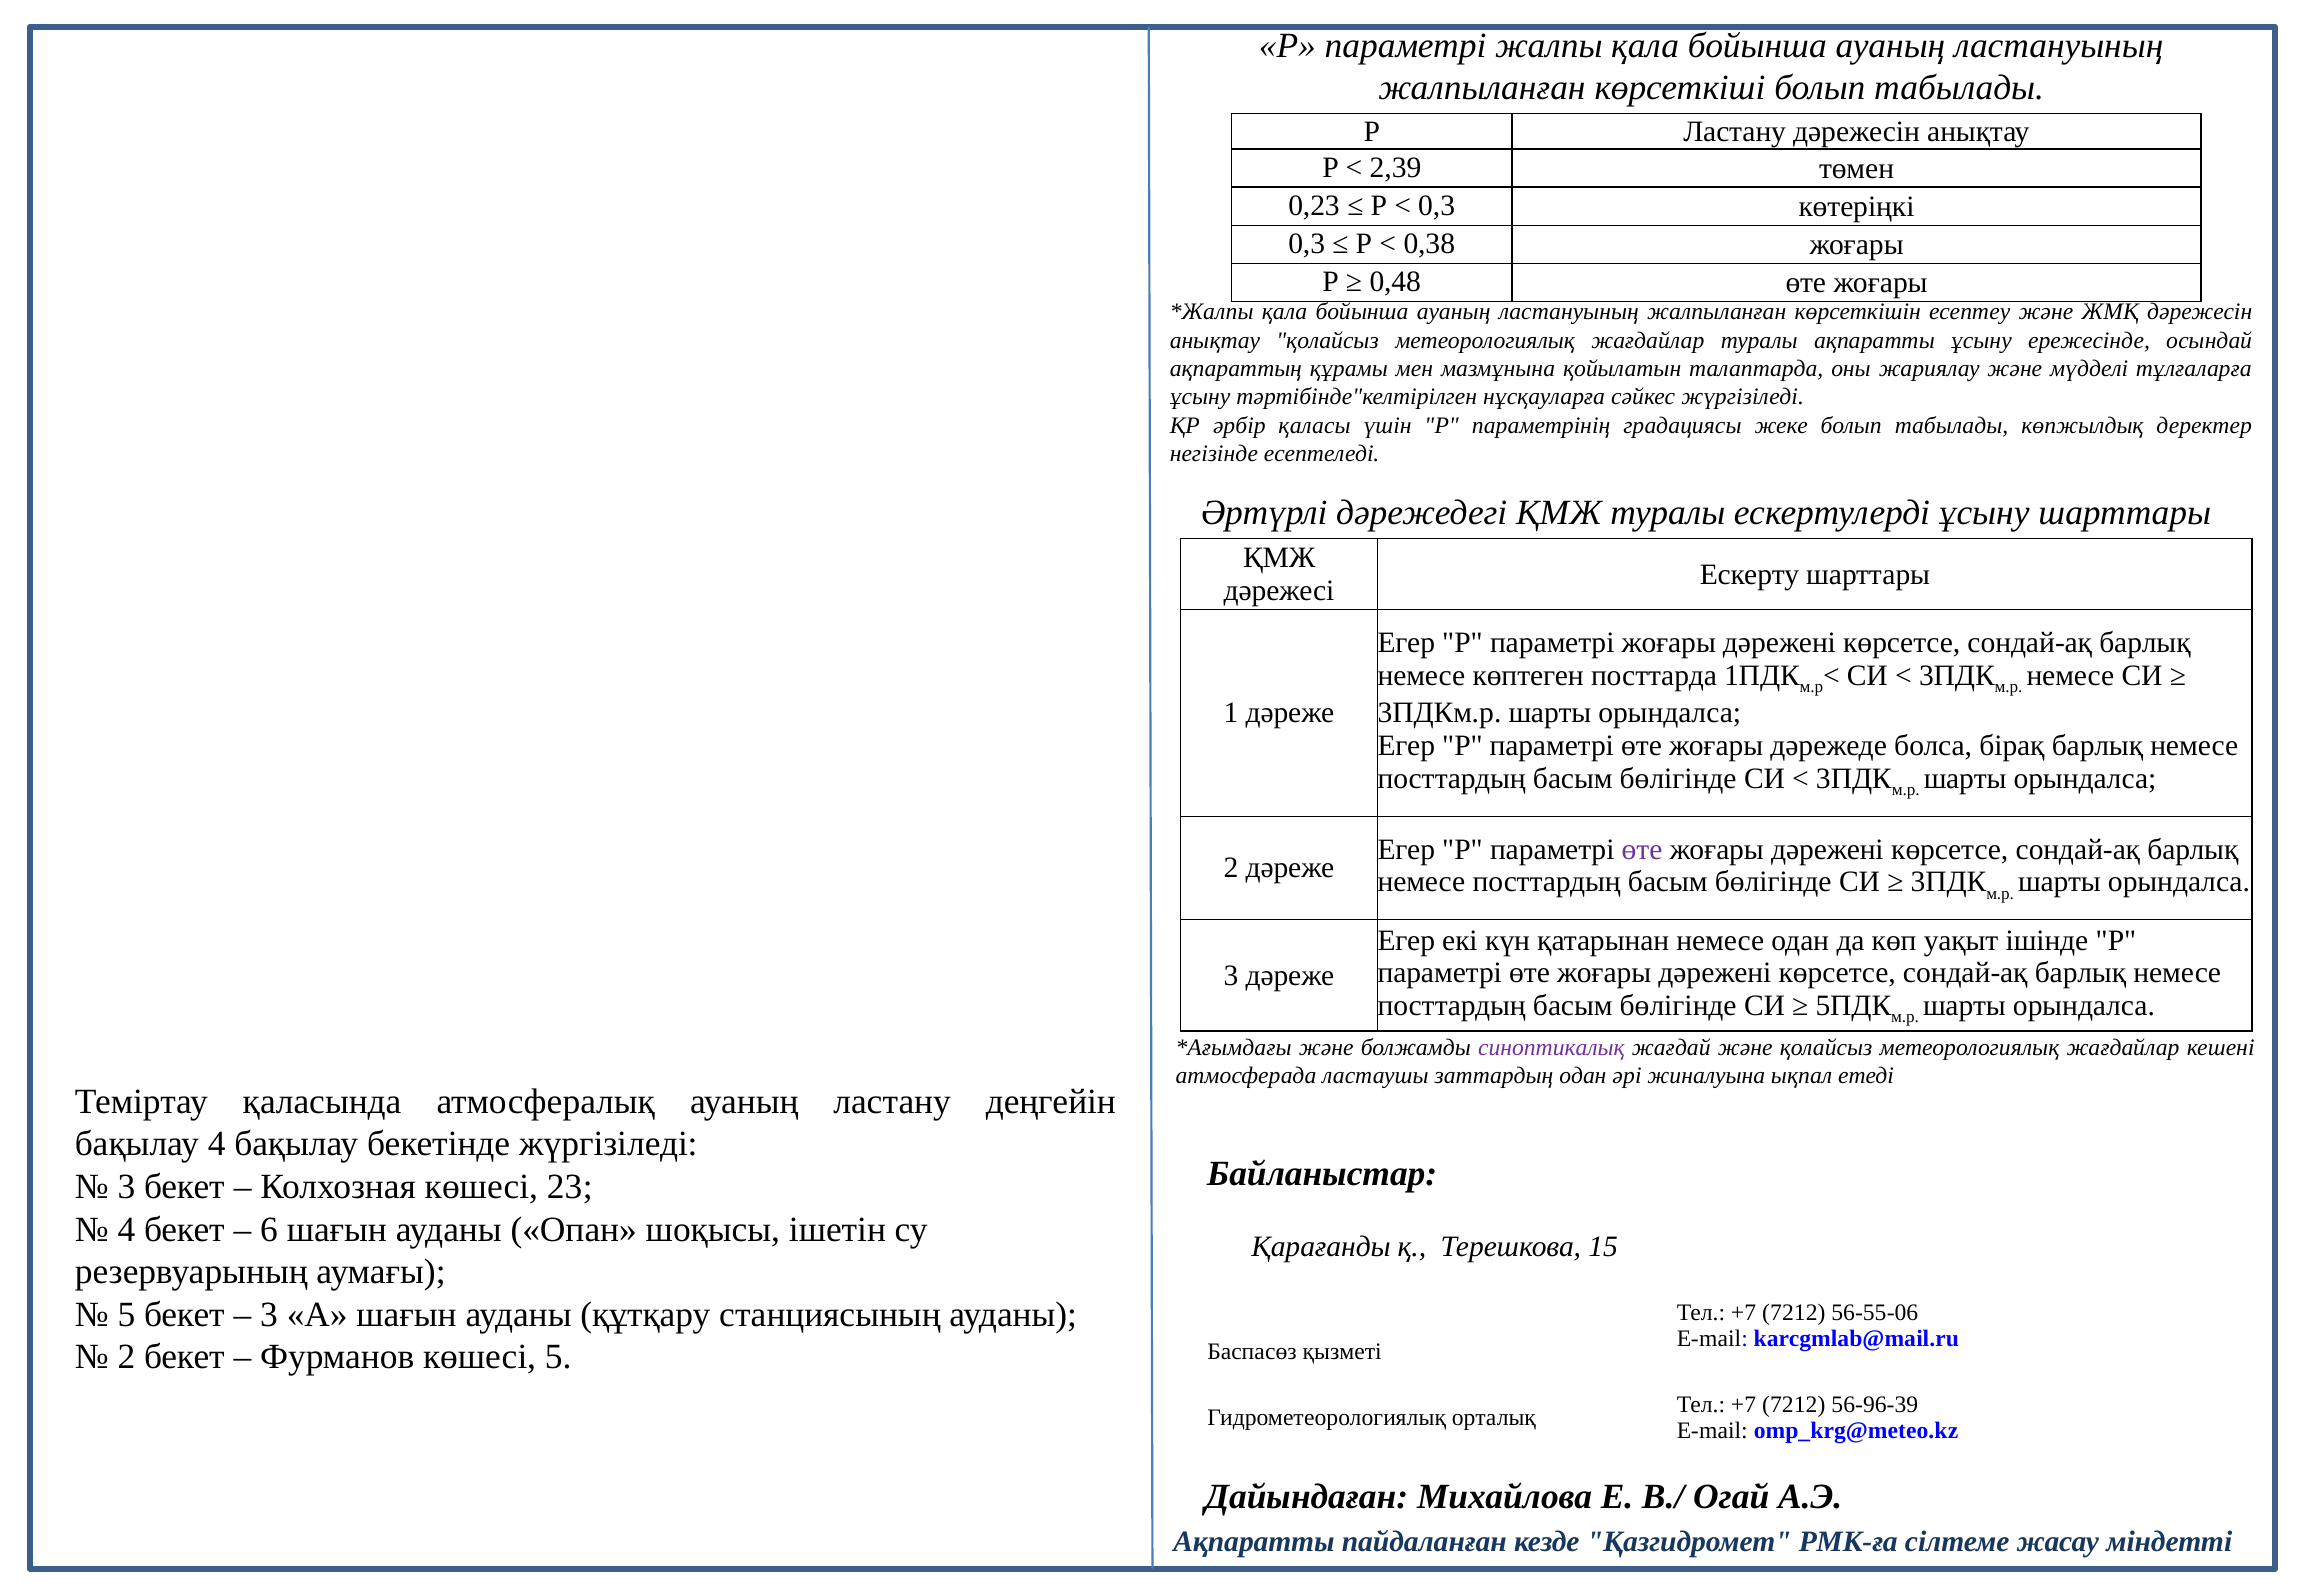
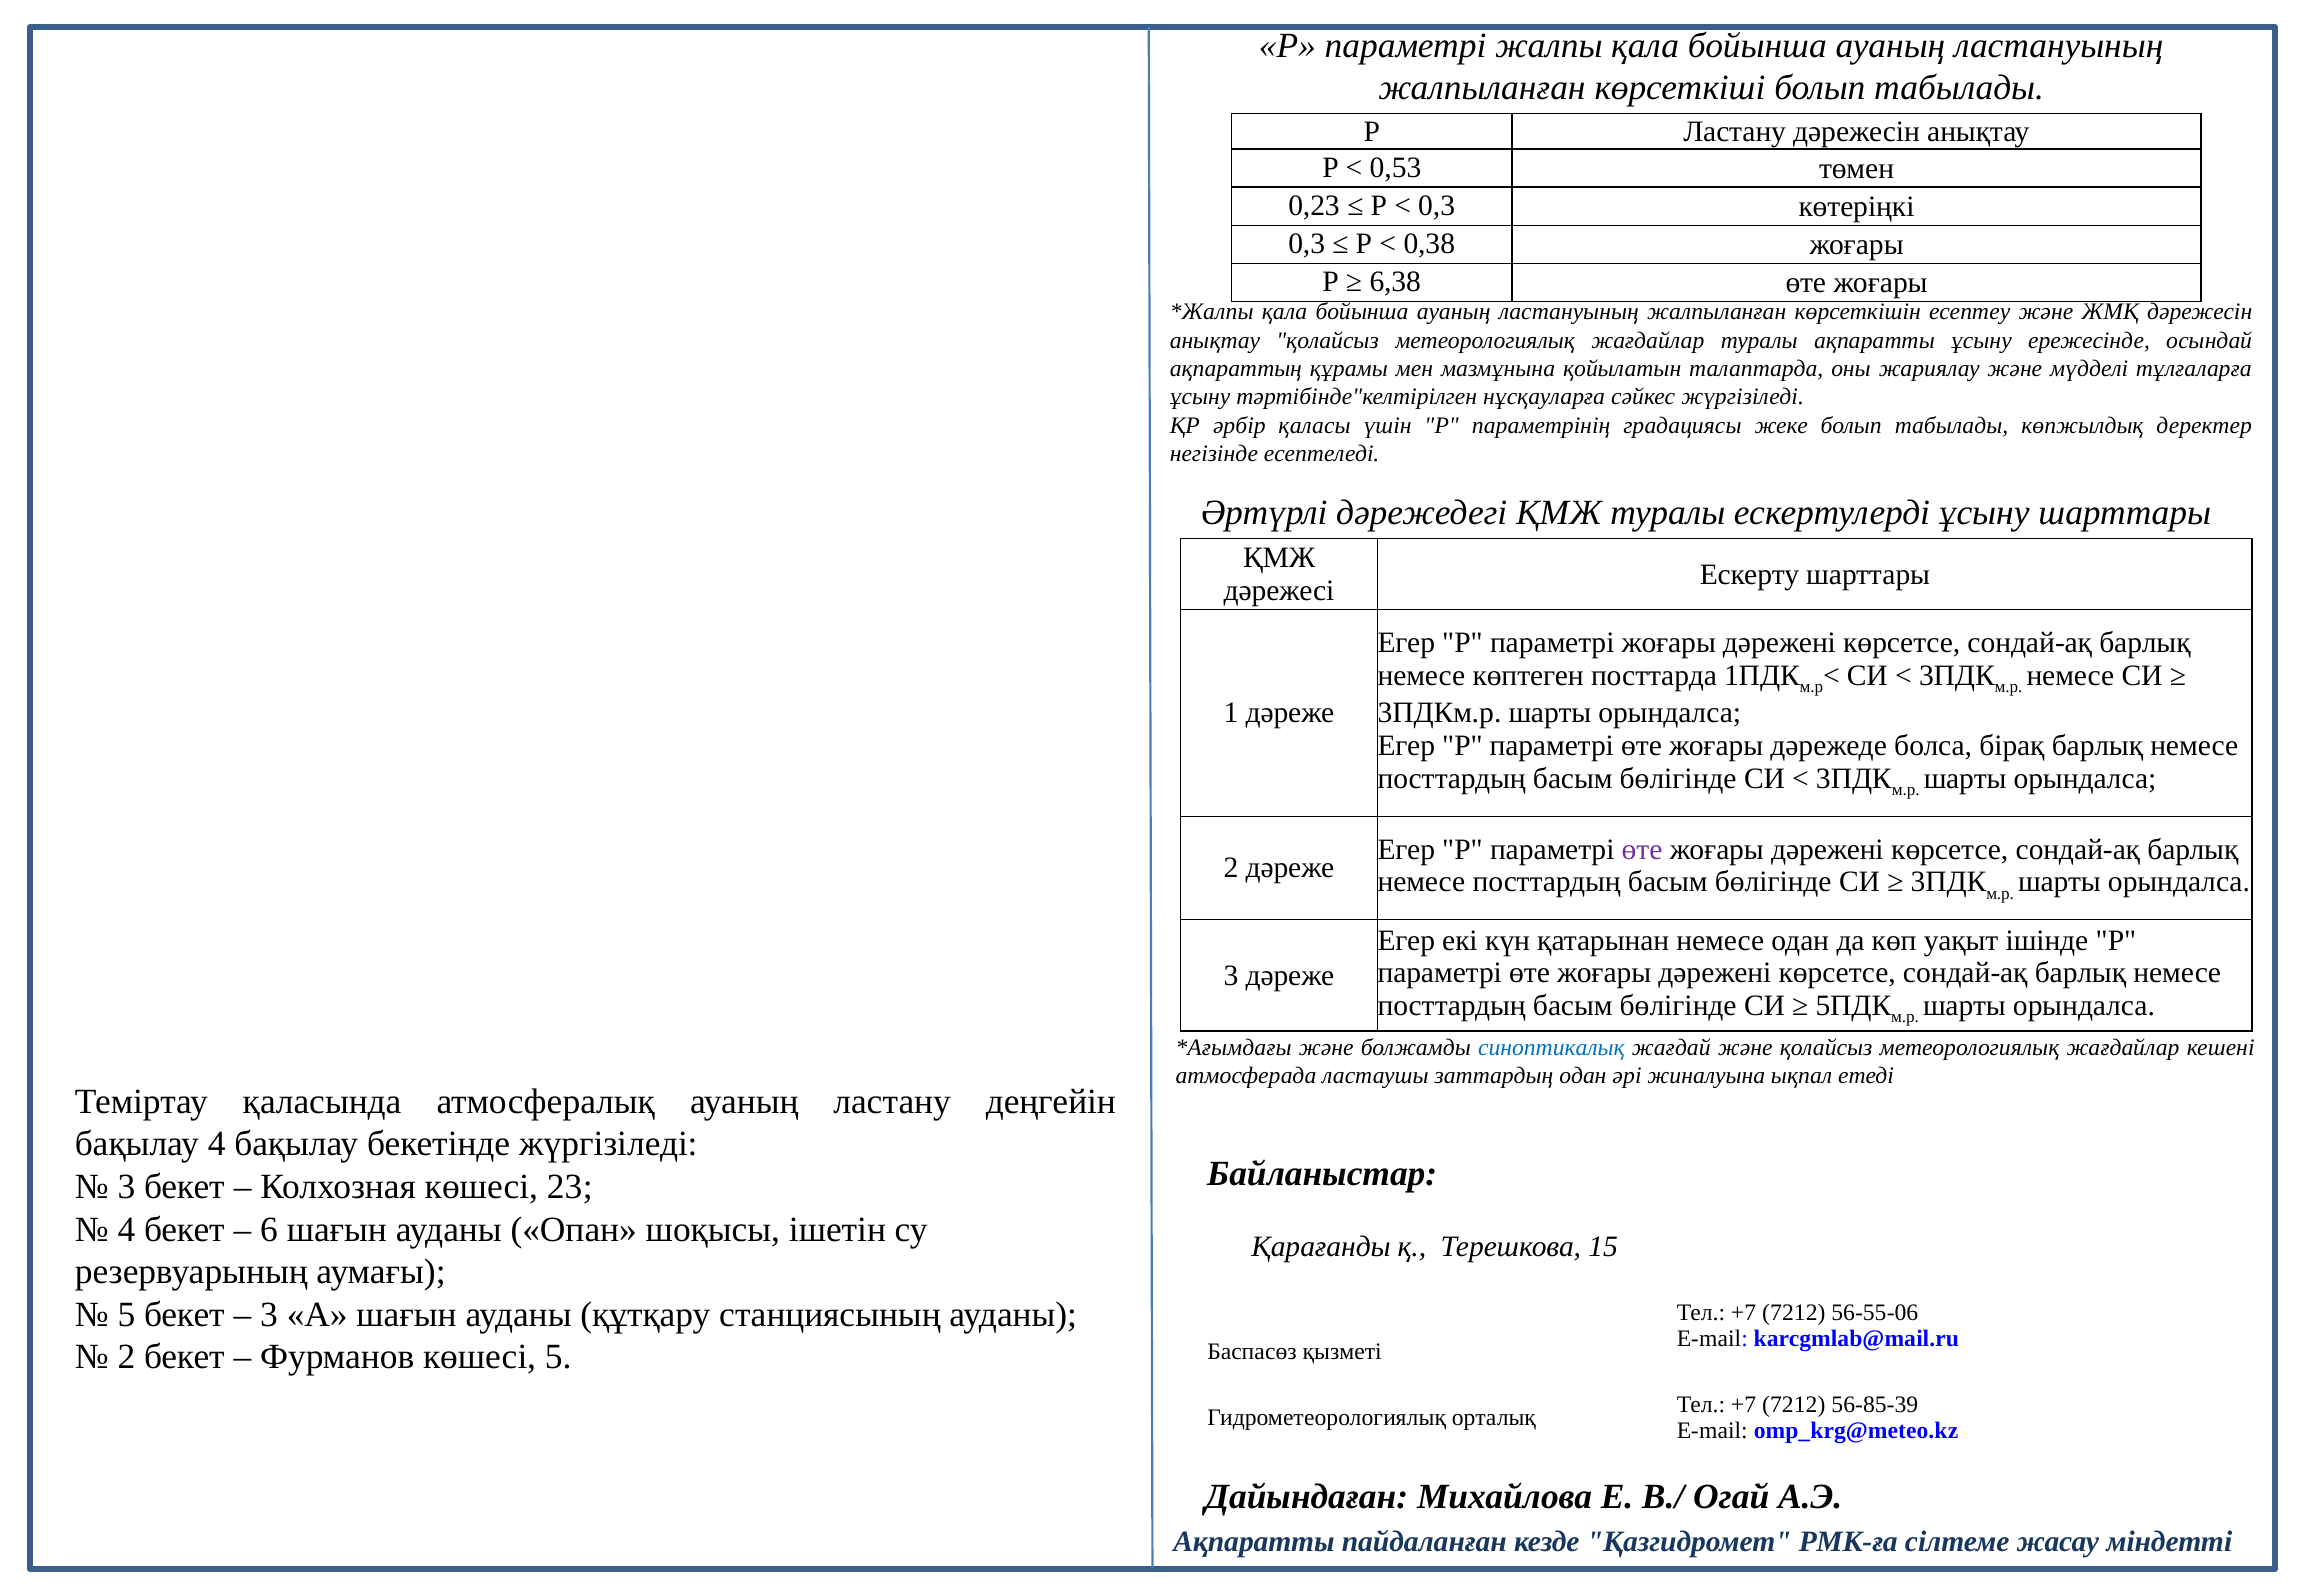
2,39: 2,39 -> 0,53
0,48: 0,48 -> 6,38
синоптикалық colour: purple -> blue
56-96-39: 56-96-39 -> 56-85-39
